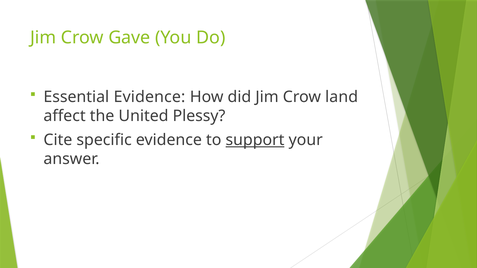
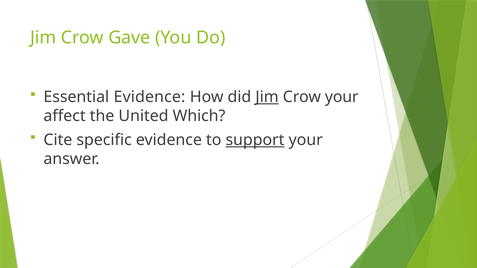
Jim at (267, 97) underline: none -> present
Crow land: land -> your
Plessy: Plessy -> Which
